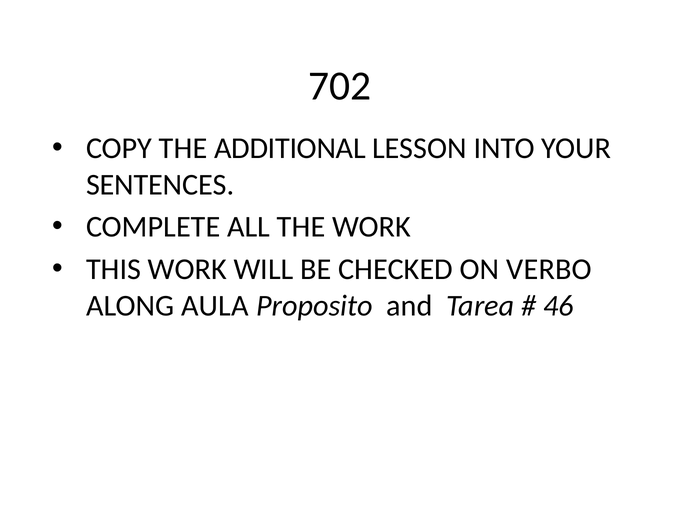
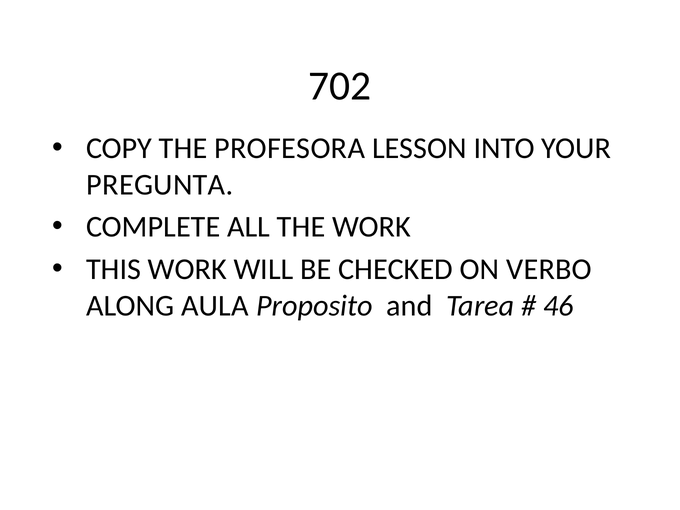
ADDITIONAL: ADDITIONAL -> PROFESORA
SENTENCES: SENTENCES -> PREGUNTA
